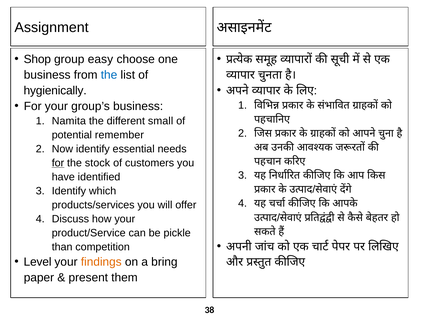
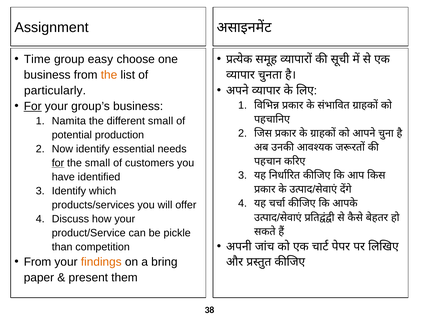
Shop: Shop -> Time
the at (109, 75) colour: blue -> orange
hygienically: hygienically -> particularly
For at (33, 106) underline: none -> present
remember: remember -> production
the stock: stock -> small
Level at (38, 262): Level -> From
